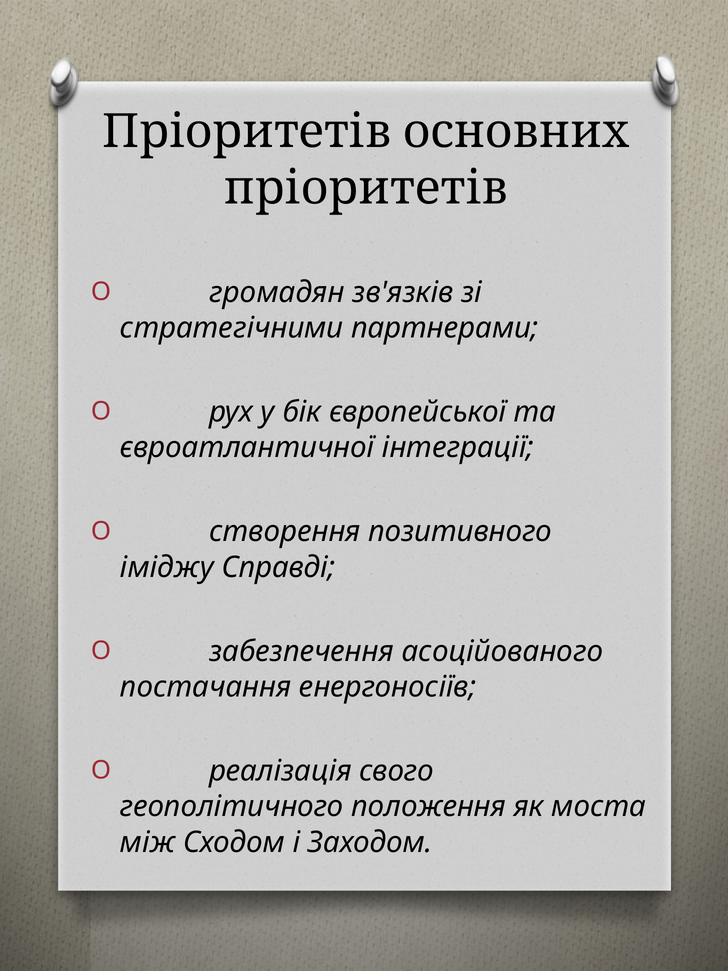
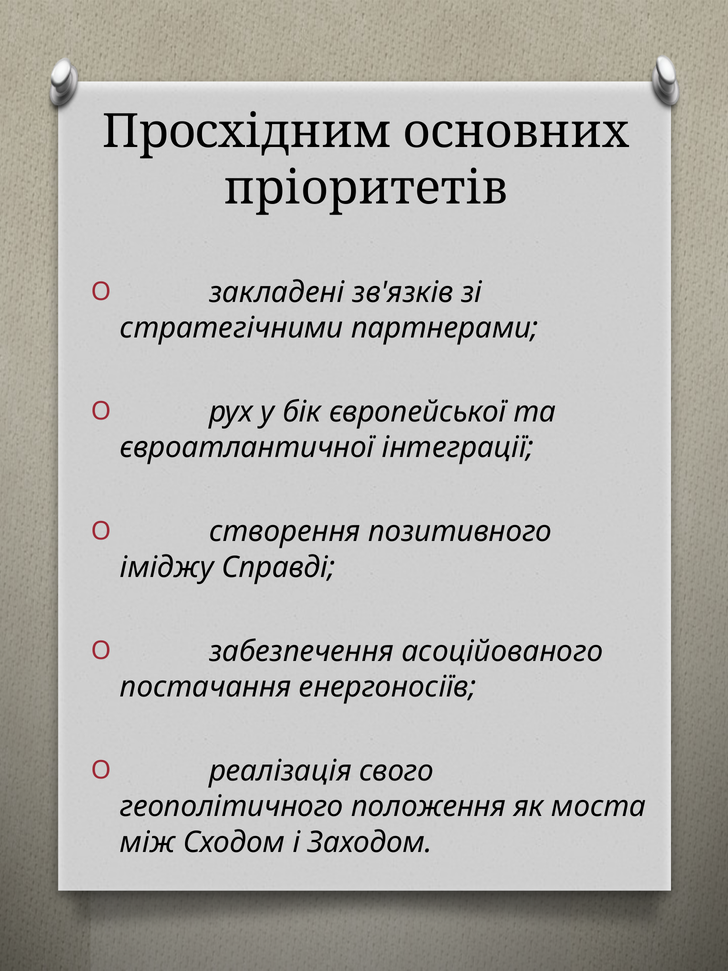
Пріоритетів at (247, 132): Пріоритетів -> Просхідним
громадян: громадян -> закладені
